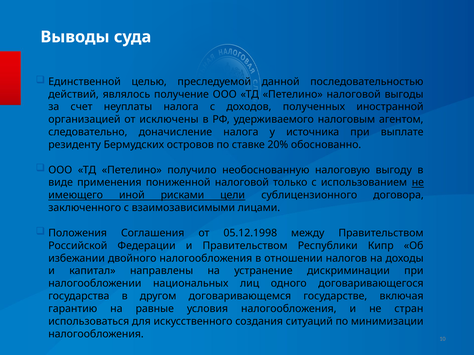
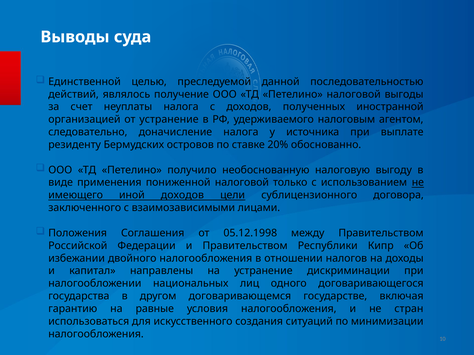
от исключены: исключены -> устранение
иной рисками: рисками -> доходов
